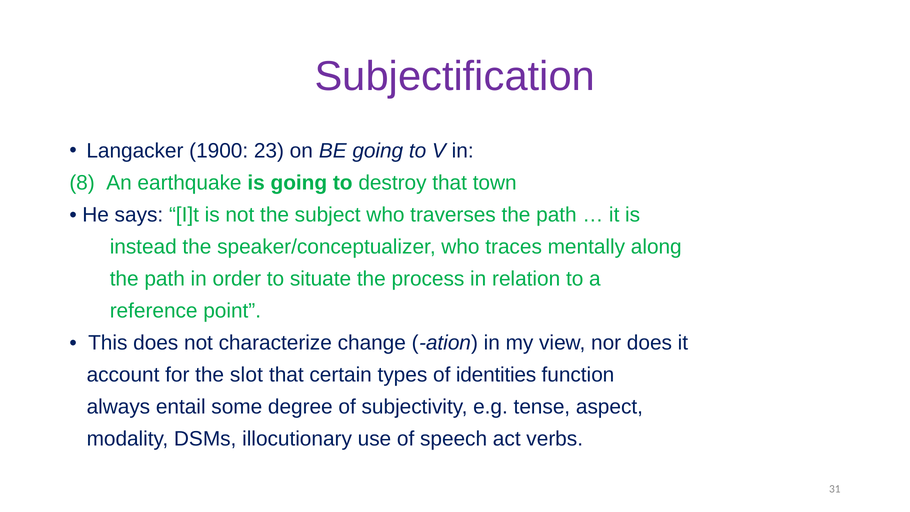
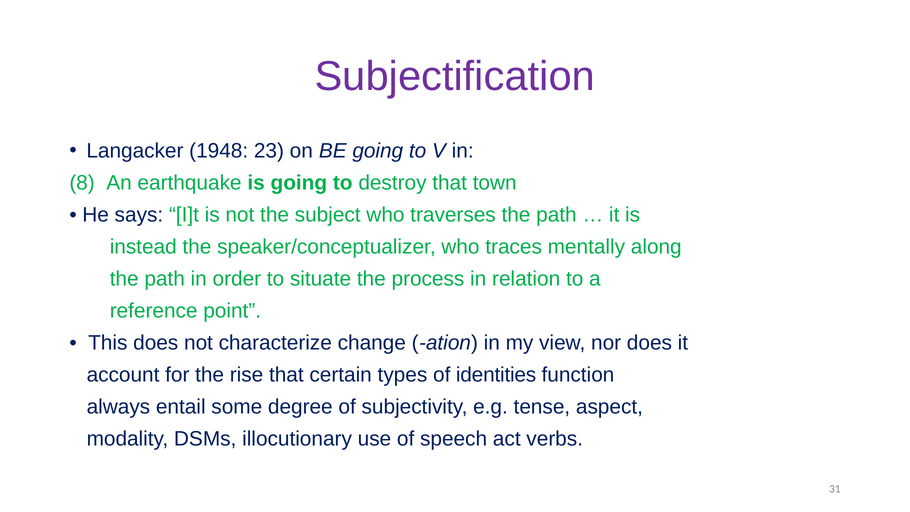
1900: 1900 -> 1948
slot: slot -> rise
